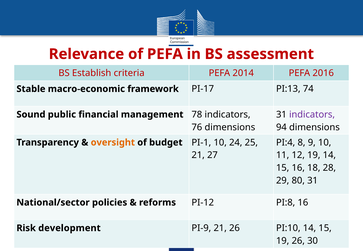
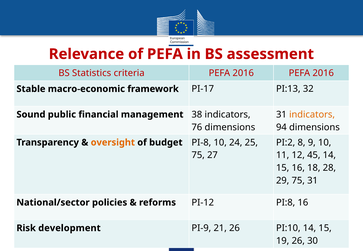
Establish: Establish -> Statistics
criteria PEFA 2014: 2014 -> 2016
74: 74 -> 32
indicators at (312, 115) colour: purple -> orange
78: 78 -> 38
PI:4: PI:4 -> PI:2
PI-1: PI-1 -> PI-8
21 at (198, 155): 21 -> 75
12 19: 19 -> 45
29 80: 80 -> 75
